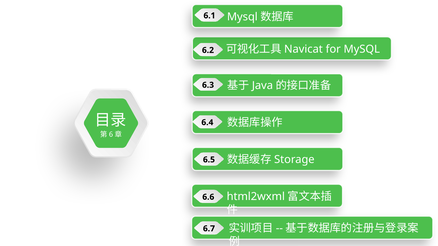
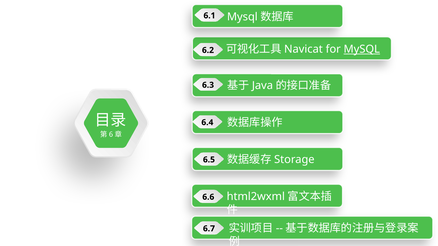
MySQL underline: none -> present
